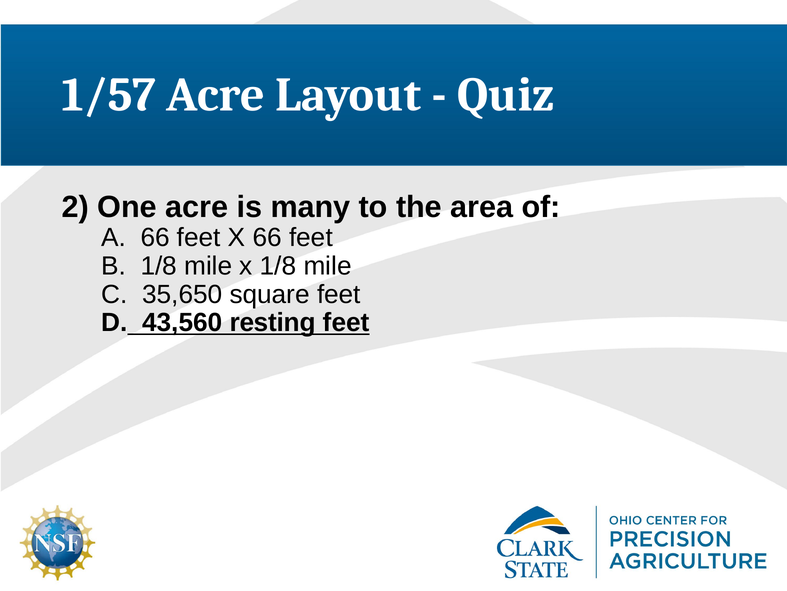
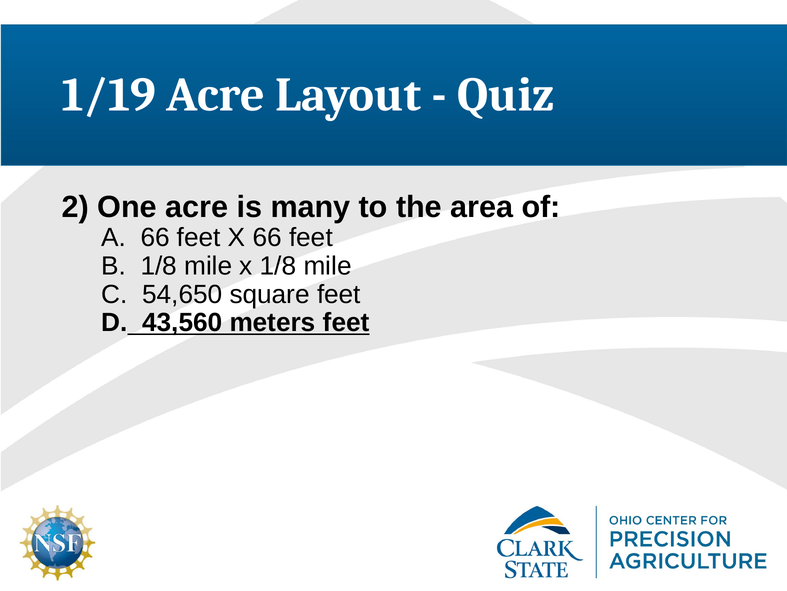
1/57: 1/57 -> 1/19
35,650: 35,650 -> 54,650
resting: resting -> meters
